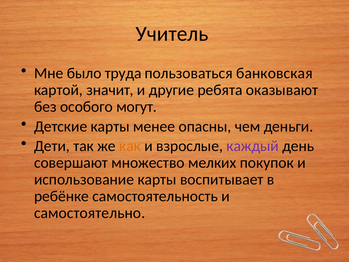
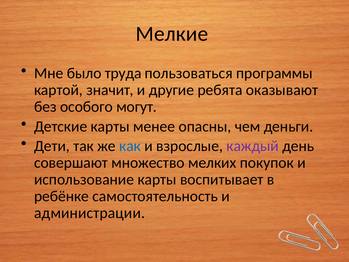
Учитель: Учитель -> Мелкие
банковская: банковская -> программы
как colour: orange -> blue
самостоятельно: самостоятельно -> администрации
